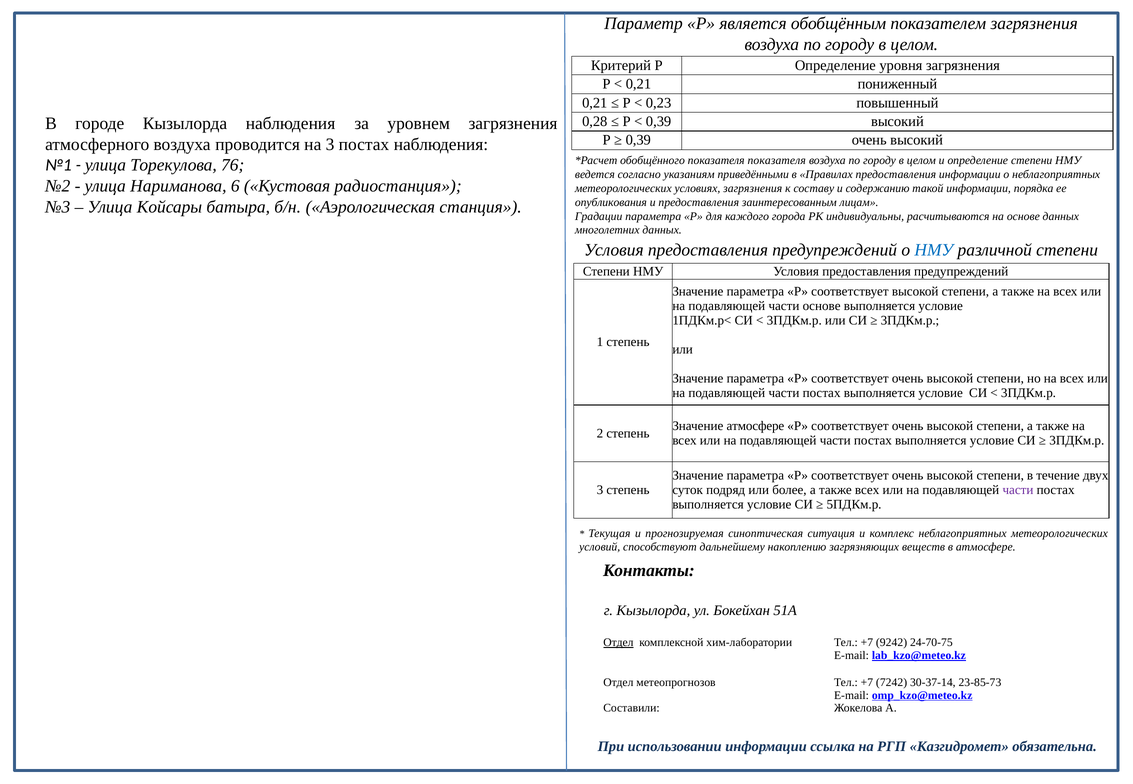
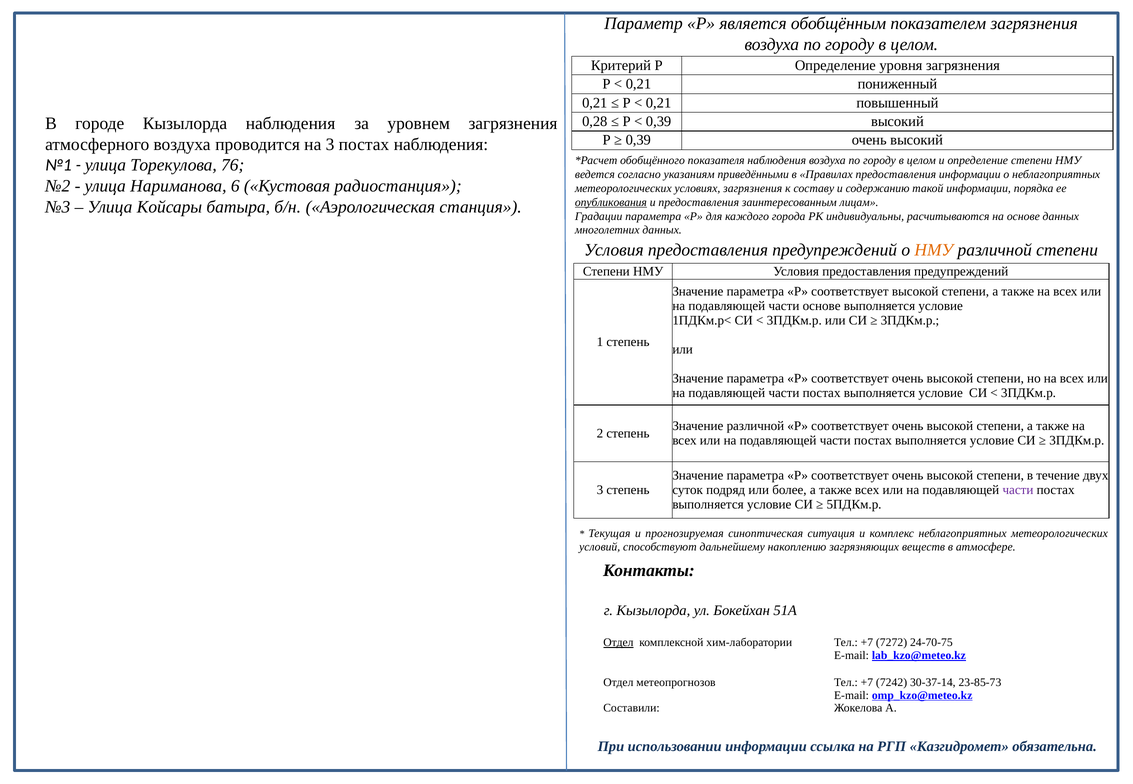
0,23 at (659, 103): 0,23 -> 0,21
показателя показателя: показателя -> наблюдения
опубликования underline: none -> present
НМУ at (934, 250) colour: blue -> orange
Значение атмосфере: атмосфере -> различной
9242: 9242 -> 7272
